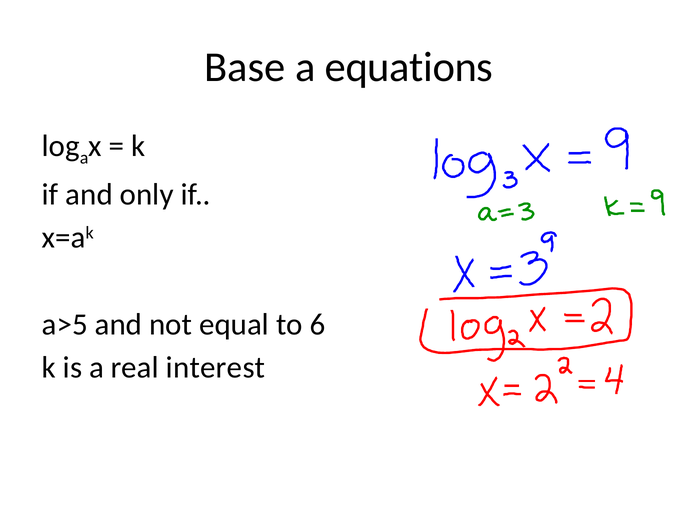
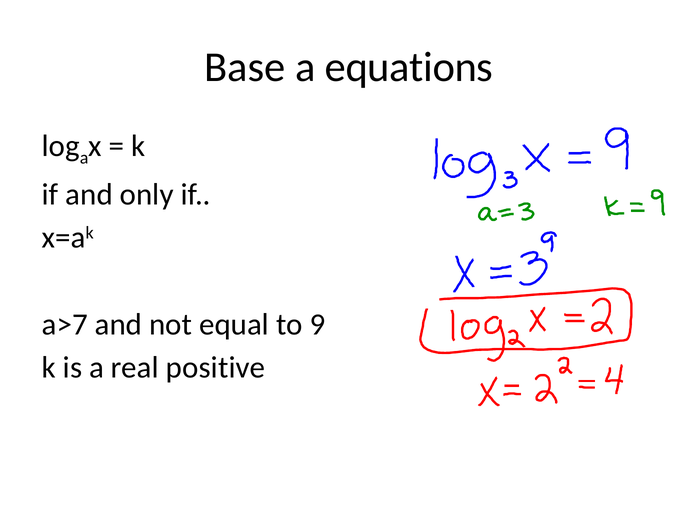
a>5: a>5 -> a>7
6: 6 -> 9
interest: interest -> positive
